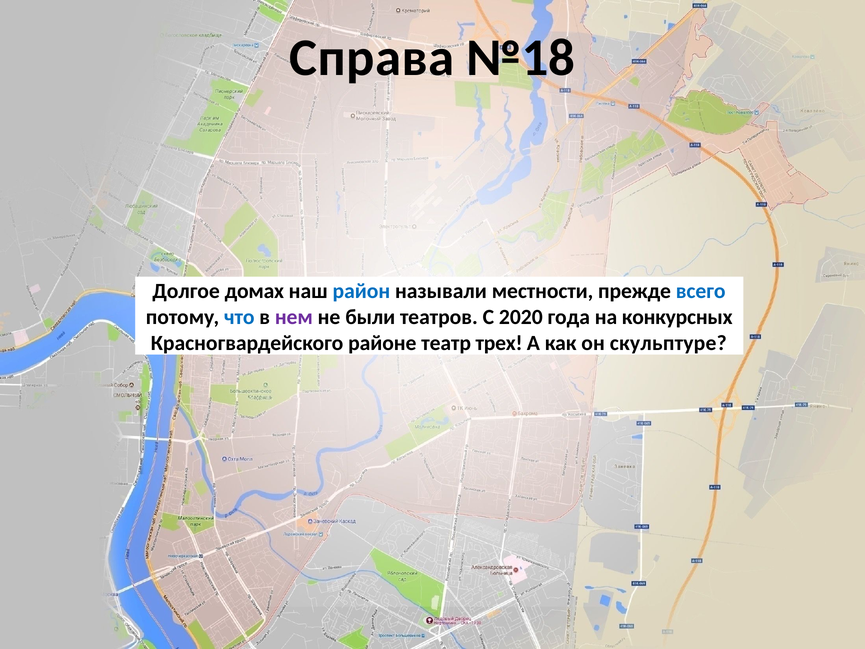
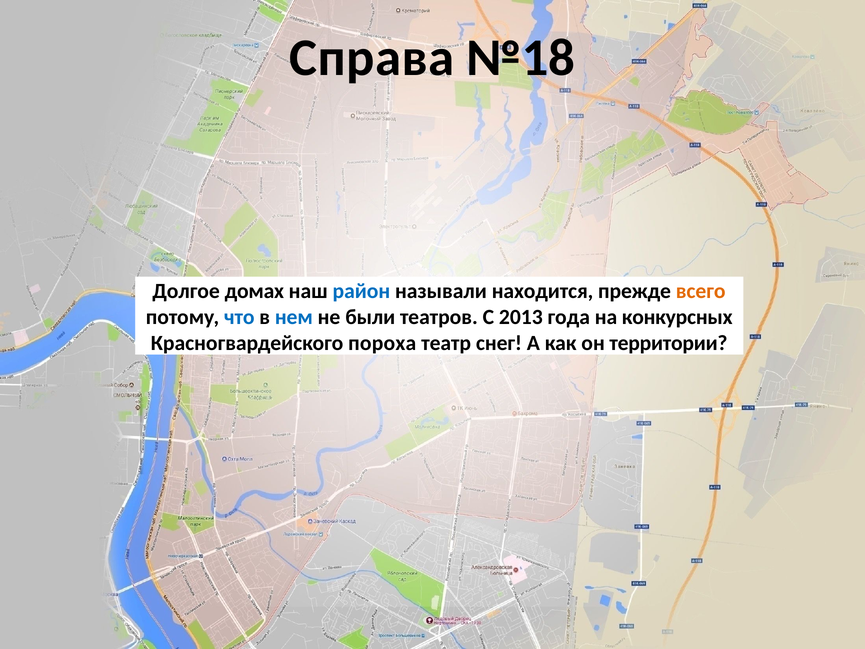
местности: местности -> находится
всего colour: blue -> orange
нем colour: purple -> blue
2020: 2020 -> 2013
районе: районе -> пороха
трех: трех -> снег
скульптуре: скульптуре -> территории
